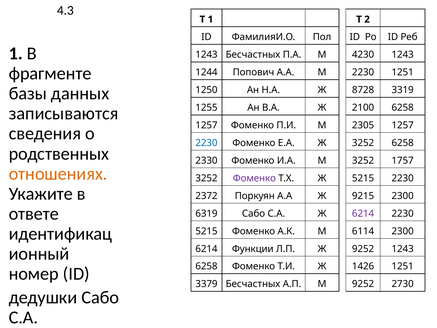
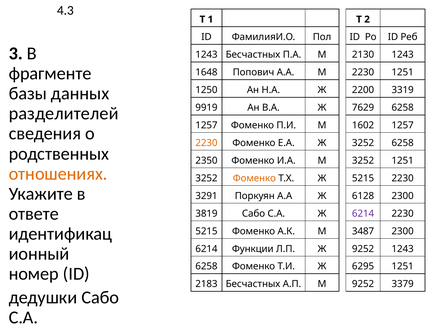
1 at (16, 54): 1 -> 3
4230: 4230 -> 2130
1244: 1244 -> 1648
8728: 8728 -> 2200
1255: 1255 -> 9919
2100: 2100 -> 7629
записываются: записываются -> разделителей
2305: 2305 -> 1602
2230 at (206, 143) colour: blue -> orange
2330: 2330 -> 2350
3252 1757: 1757 -> 1251
Фоменко at (254, 178) colour: purple -> orange
2372: 2372 -> 3291
9215: 9215 -> 6128
6319: 6319 -> 3819
6114: 6114 -> 3487
1426: 1426 -> 6295
3379: 3379 -> 2183
2730: 2730 -> 3379
